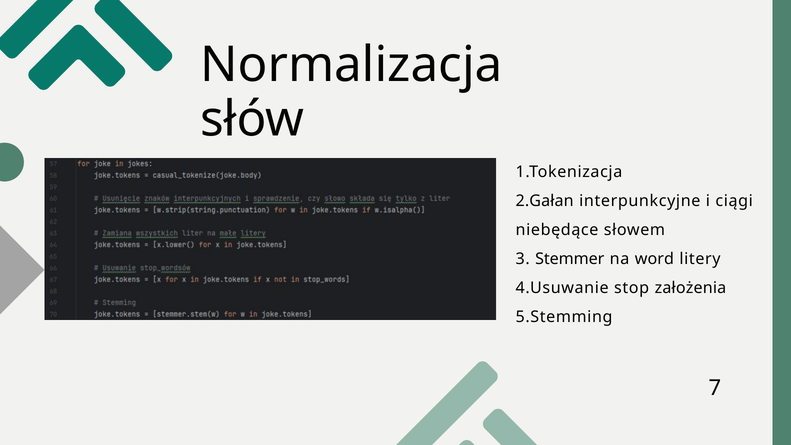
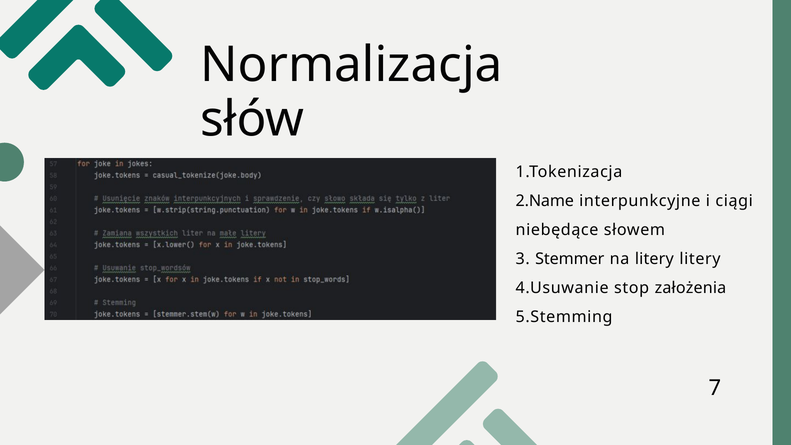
2.Gałan: 2.Gałan -> 2.Name
na word: word -> litery
